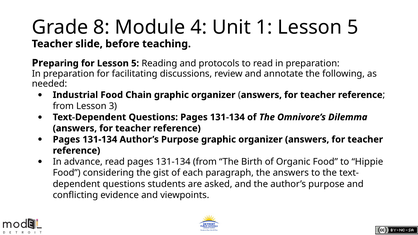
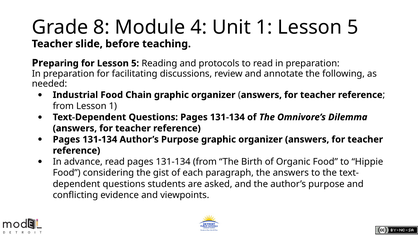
Lesson 3: 3 -> 1
